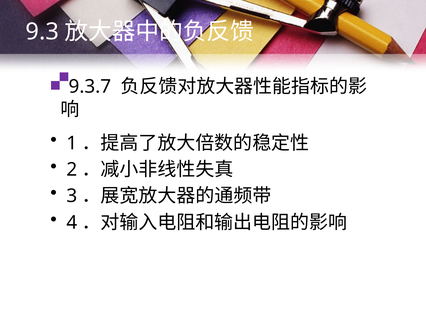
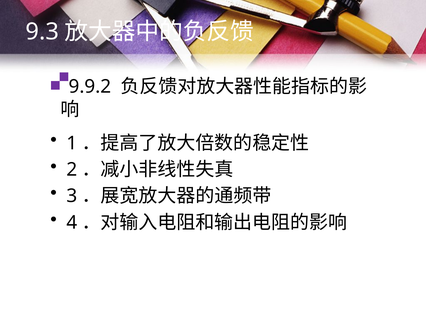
9.3.7: 9.3.7 -> 9.9.2
